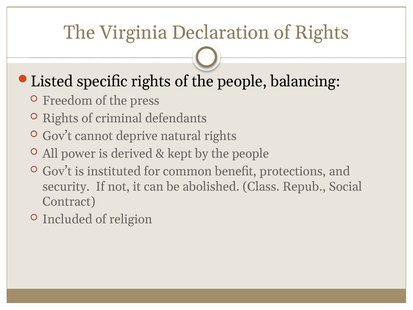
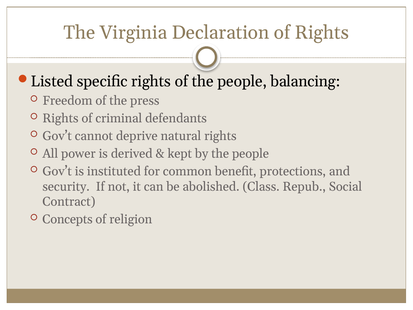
Included: Included -> Concepts
